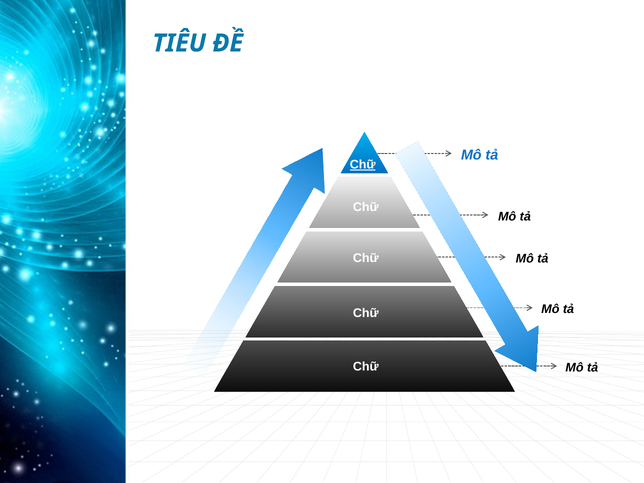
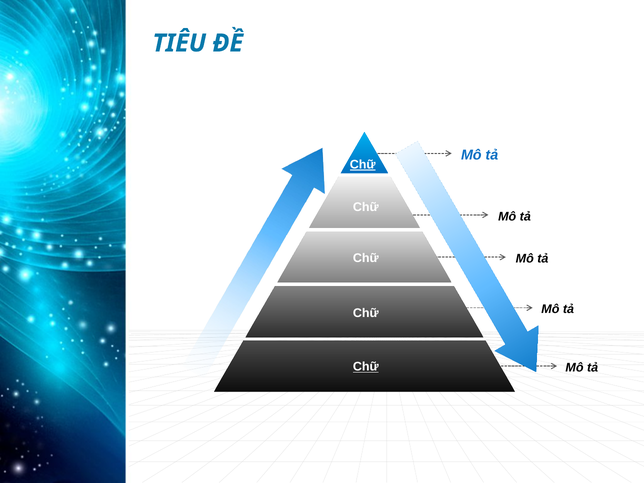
Chữ at (366, 367) underline: none -> present
